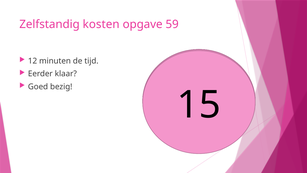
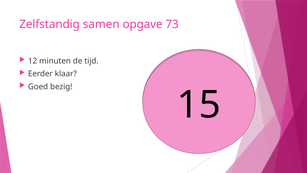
kosten: kosten -> samen
59: 59 -> 73
